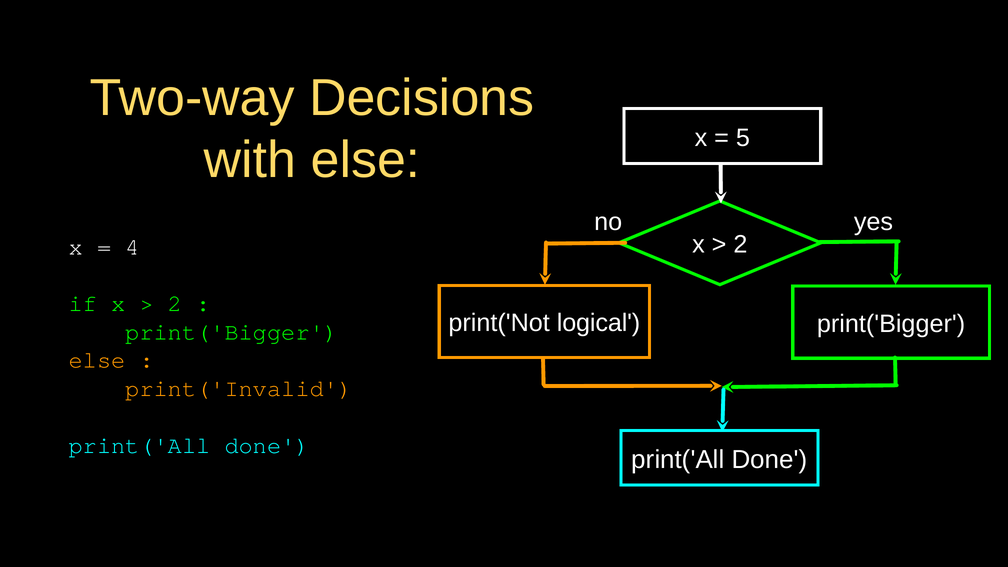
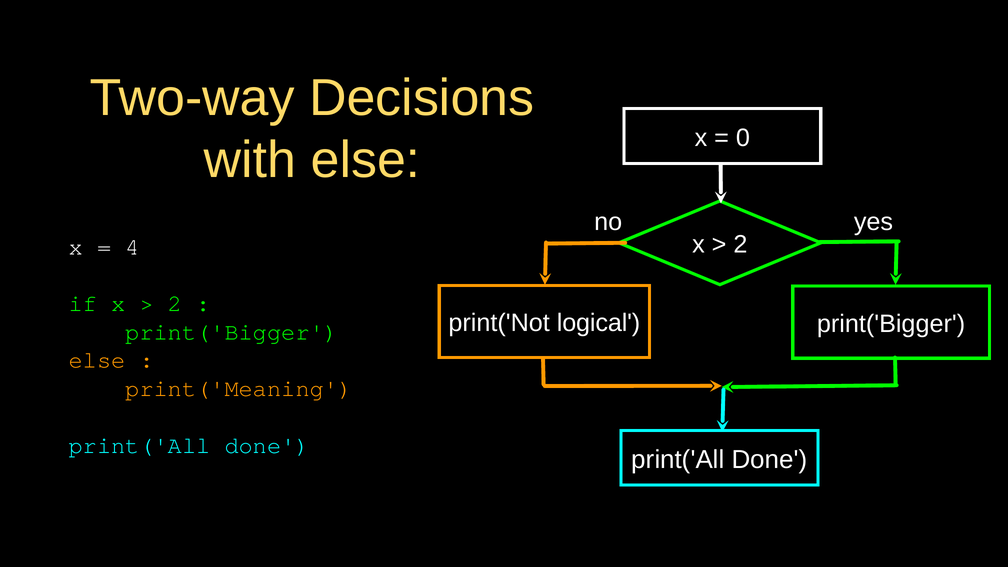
5: 5 -> 0
print('Invalid: print('Invalid -> print('Meaning
